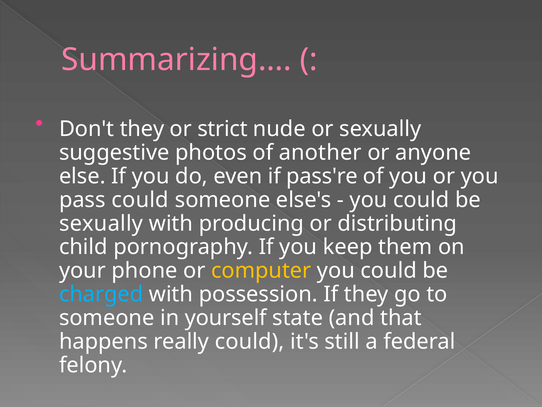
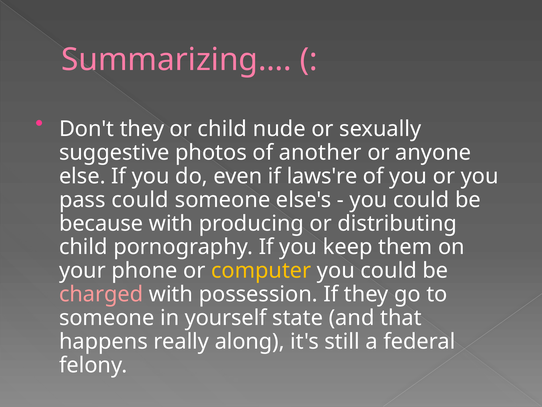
or strict: strict -> child
pass're: pass're -> laws're
sexually at (101, 223): sexually -> because
charged colour: light blue -> pink
really could: could -> along
